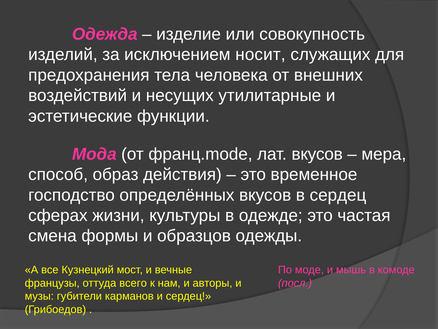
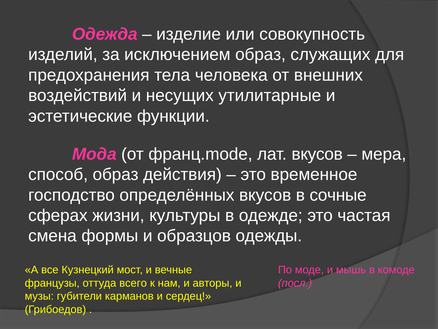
исключением носит: носит -> образ
в сердец: сердец -> сочные
